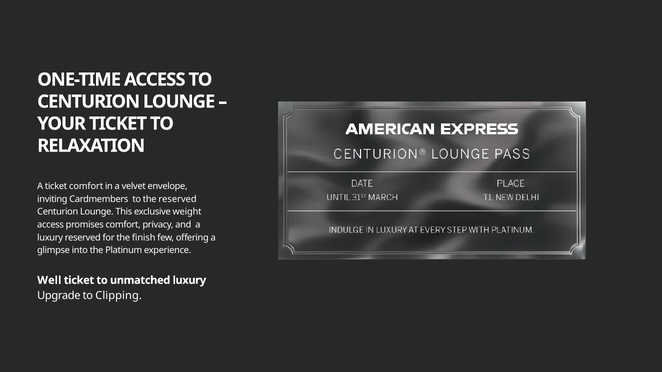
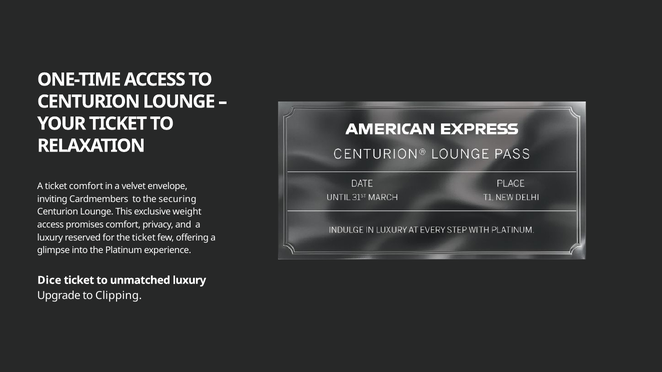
the reserved: reserved -> securing
the finish: finish -> ticket
Well: Well -> Dice
